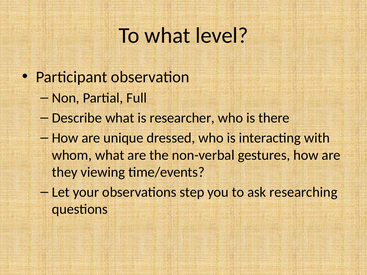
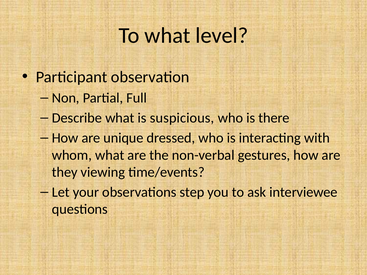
researcher: researcher -> suspicious
researching: researching -> interviewee
